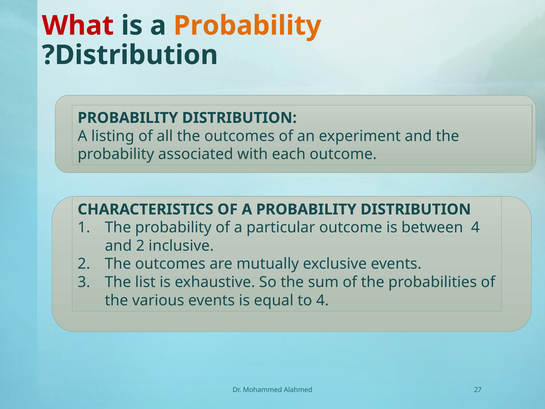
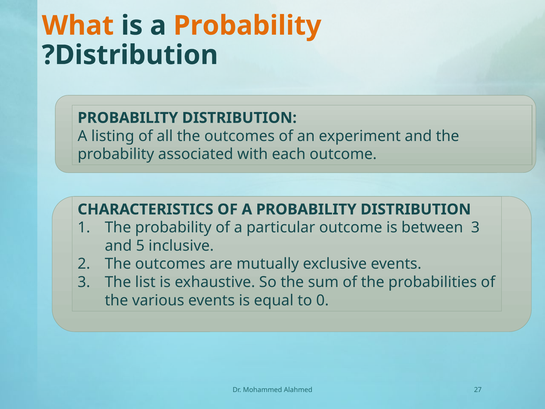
What colour: red -> orange
between 4: 4 -> 3
and 2: 2 -> 5
to 4: 4 -> 0
